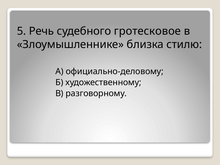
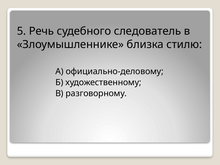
гротесковое: гротесковое -> следователь
